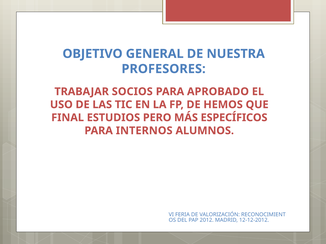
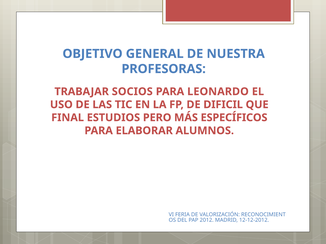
PROFESORES: PROFESORES -> PROFESORAS
APROBADO: APROBADO -> LEONARDO
HEMOS: HEMOS -> DIFICIL
INTERNOS: INTERNOS -> ELABORAR
